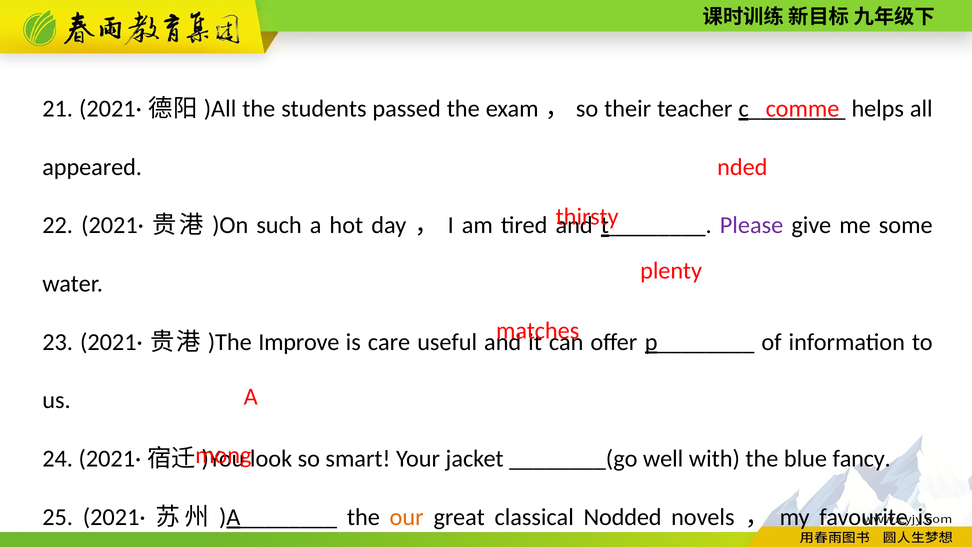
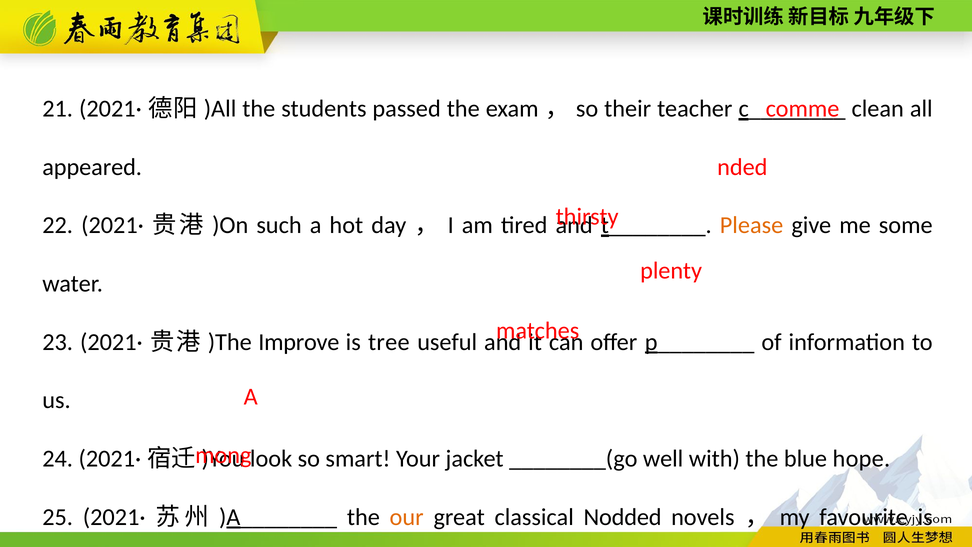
helps: helps -> clean
Please colour: purple -> orange
care: care -> tree
fancy: fancy -> hope
